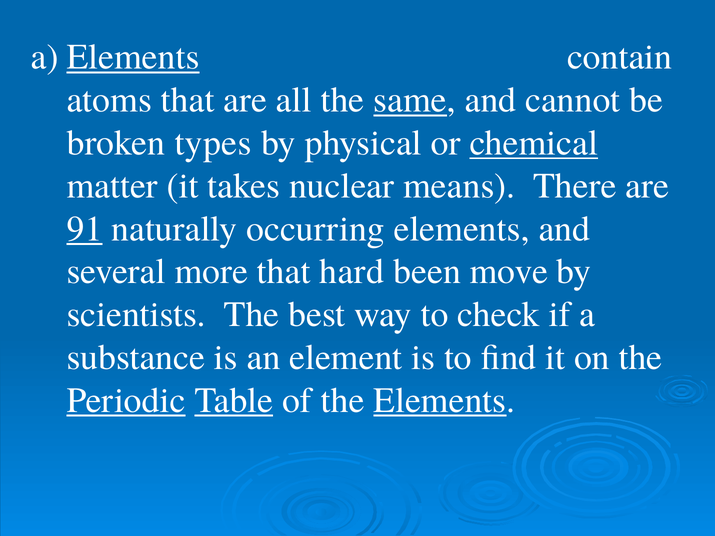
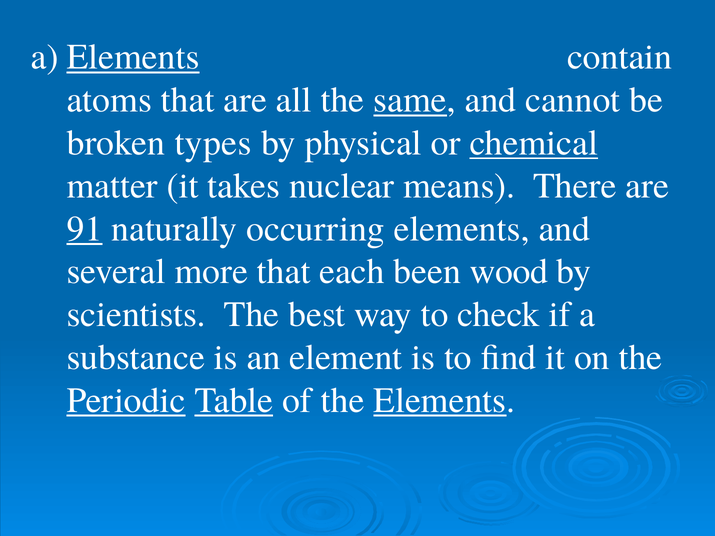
hard: hard -> each
move: move -> wood
